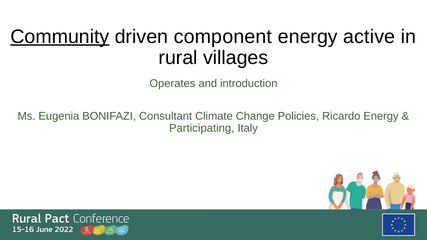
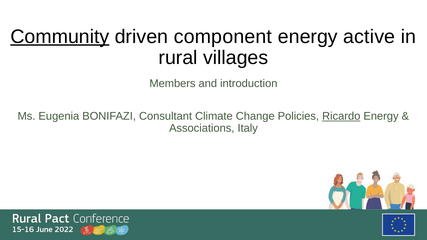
Operates: Operates -> Members
Ricardo underline: none -> present
Participating: Participating -> Associations
